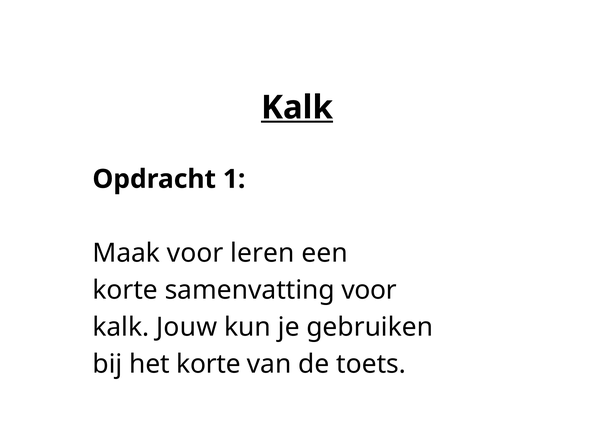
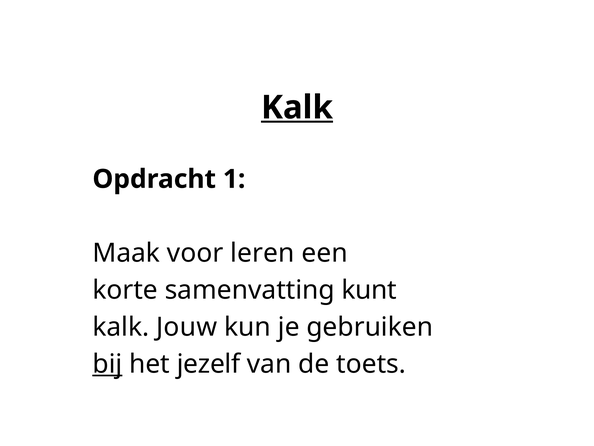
samenvatting voor: voor -> kunt
bij underline: none -> present
het korte: korte -> jezelf
